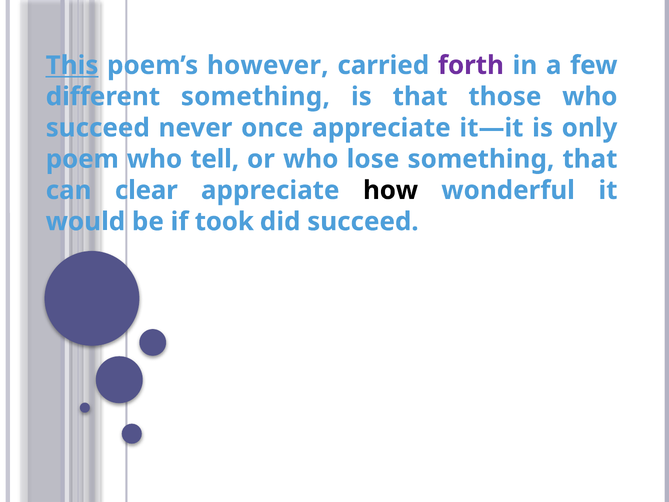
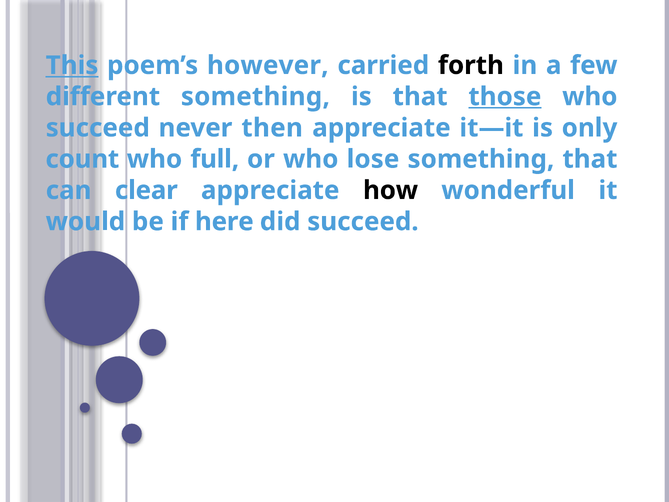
forth colour: purple -> black
those underline: none -> present
once: once -> then
poem: poem -> count
tell: tell -> full
took: took -> here
